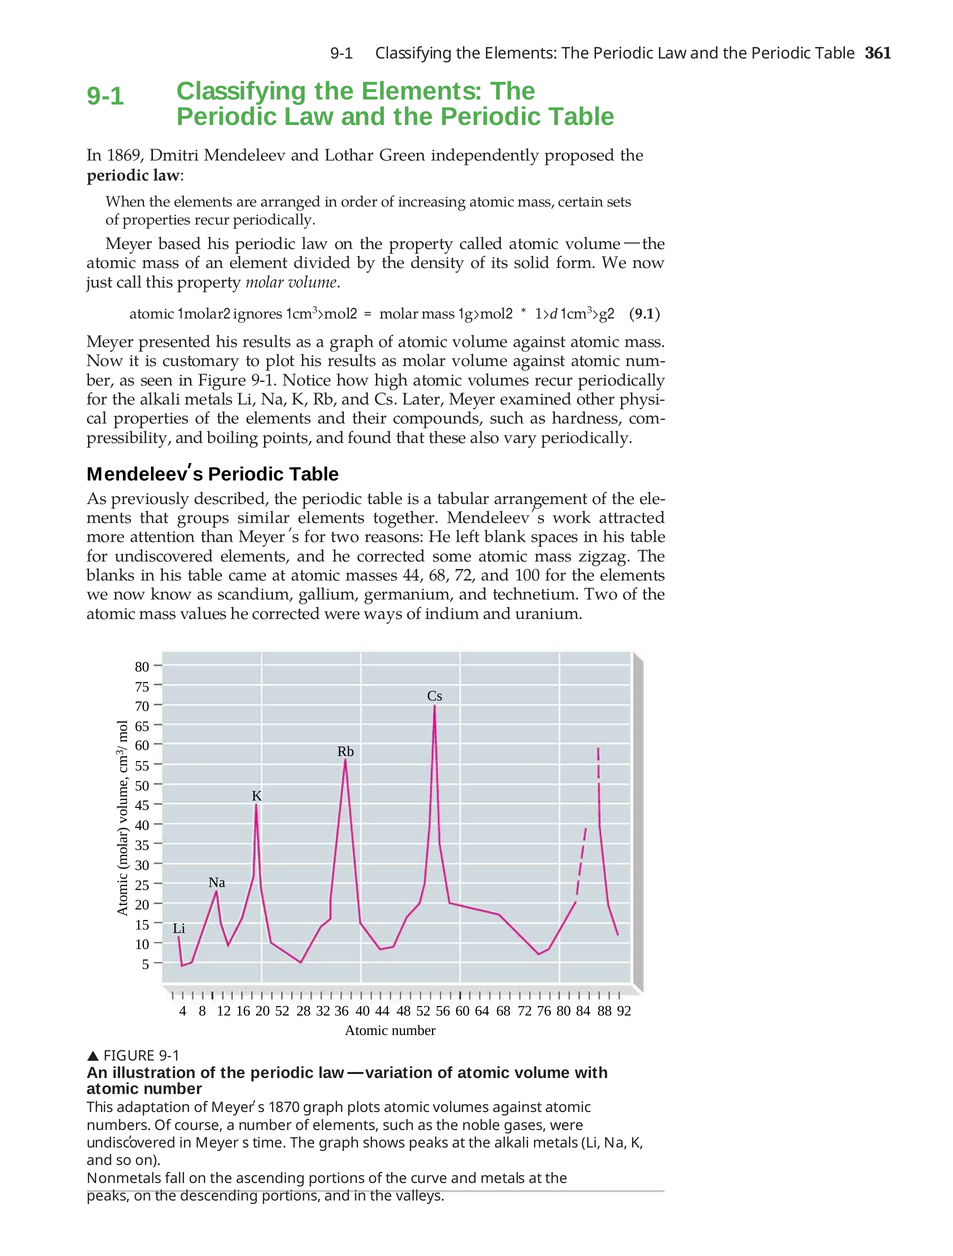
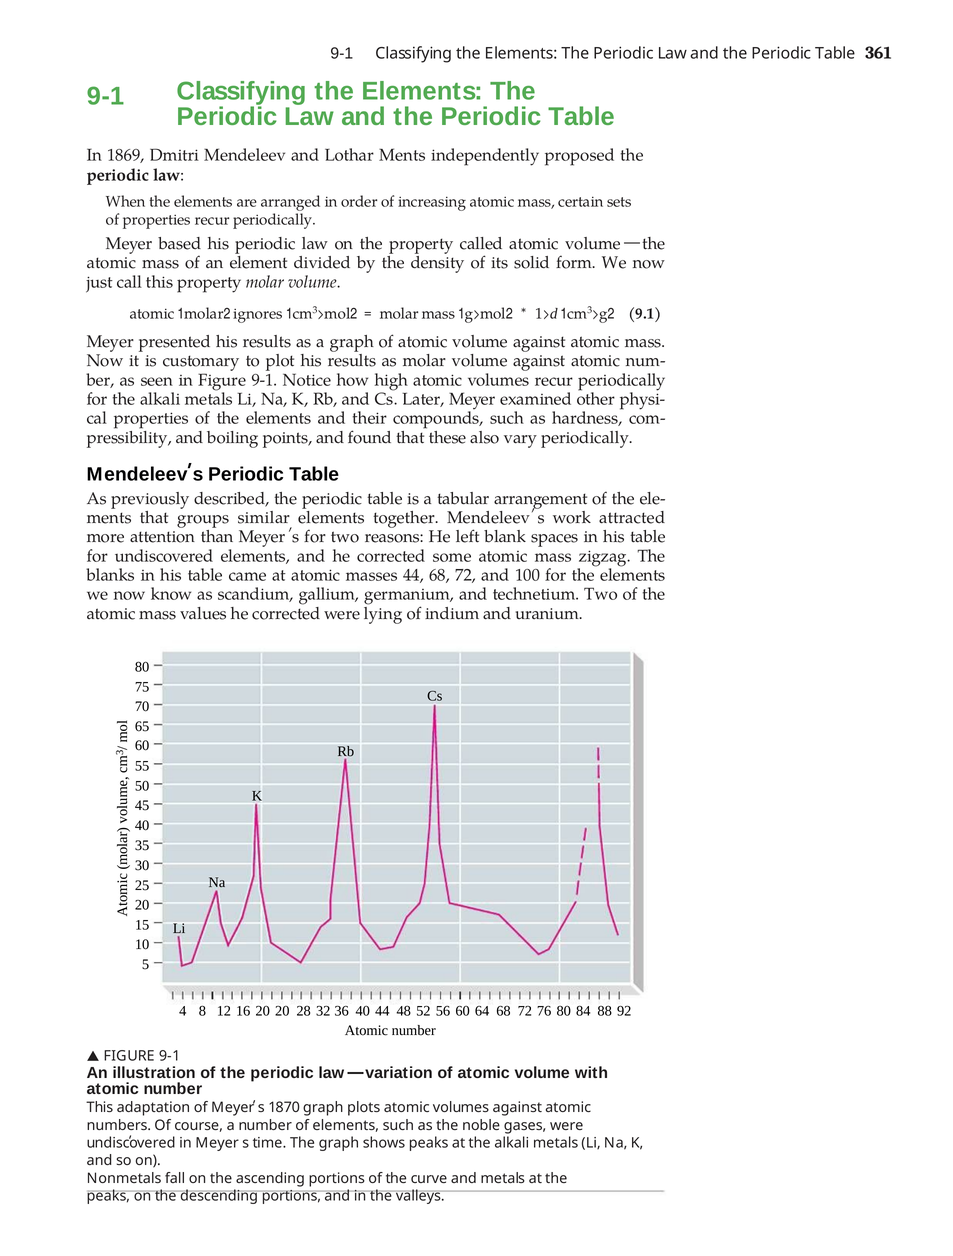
Lothar Green: Green -> Ments
ways: ways -> lying
20 52: 52 -> 20
